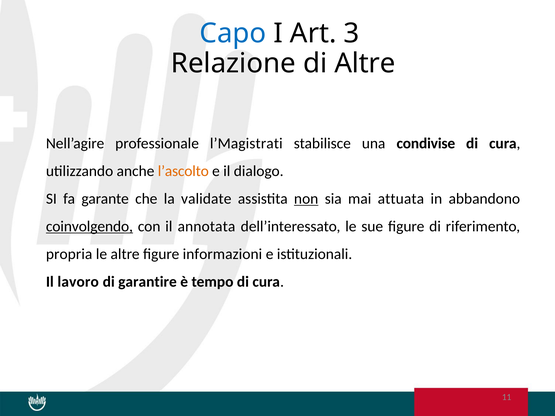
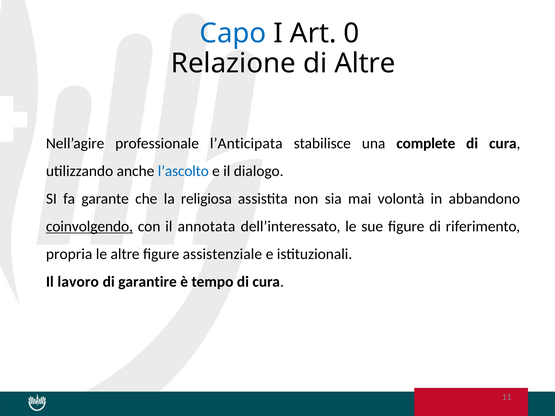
3: 3 -> 0
l’Magistrati: l’Magistrati -> l’Anticipata
condivise: condivise -> complete
l’ascolto colour: orange -> blue
validate: validate -> religiosa
non underline: present -> none
attuata: attuata -> volontà
informazioni: informazioni -> assistenziale
